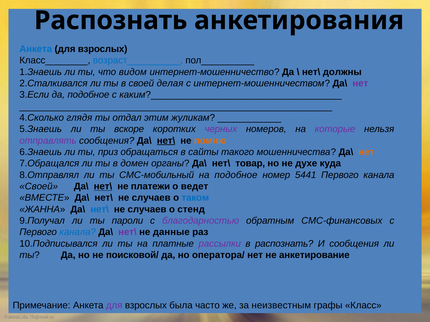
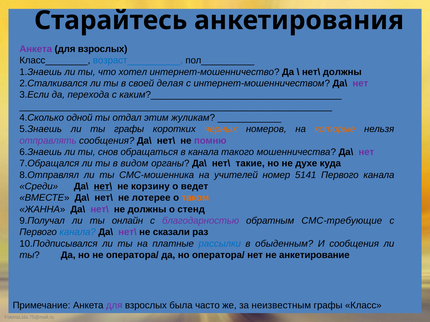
Распознать at (111, 20): Распознать -> Старайтесь
Анкета at (36, 49) colour: blue -> purple
видом: видом -> хотел
да подобное: подобное -> перехода
глядя: глядя -> одной
ты вскоре: вскоре -> графы
черных colour: purple -> orange
которые colour: purple -> orange
нет\ at (166, 141) underline: present -> none
помню colour: orange -> purple
приз: приз -> снов
в сайты: сайты -> канала
нет at (366, 152) colour: orange -> purple
домен: домен -> видом
товар: товар -> такие
СМС-мобильный: СМС-мобильный -> СМС-мошенника
на подобное: подобное -> учителей
5441: 5441 -> 5141
Своей at (39, 187): Своей -> Среди
платежи: платежи -> корзину
случаев at (151, 198): случаев -> лотерее
таком colour: blue -> orange
нет\ at (100, 210) colour: blue -> purple
случаев at (147, 210): случаев -> должны
пароли: пароли -> онлайн
СМС-финансовых: СМС-финансовых -> СМС-требующие
данные: данные -> сказали
рассылки colour: purple -> blue
в распознать: распознать -> обыденным
не поисковой/: поисковой/ -> оператора/
